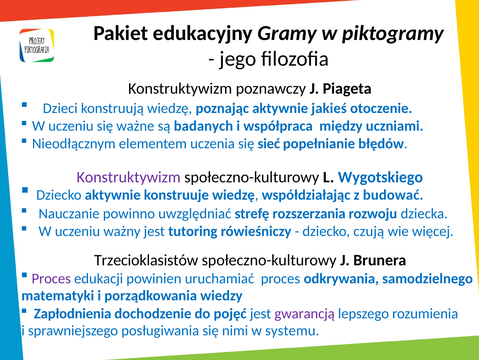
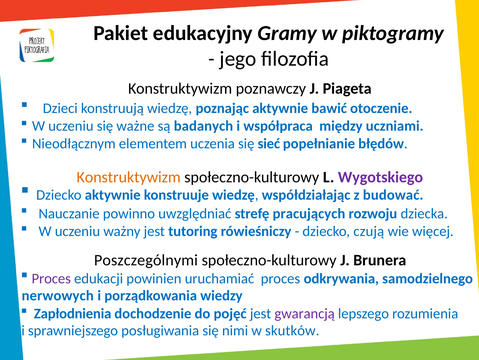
jakieś: jakieś -> bawić
Konstruktywizm at (129, 177) colour: purple -> orange
Wygotskiego colour: blue -> purple
rozszerzania: rozszerzania -> pracujących
Trzecioklasistów: Trzecioklasistów -> Poszczególnymi
matematyki: matematyki -> nerwowych
systemu: systemu -> skutków
